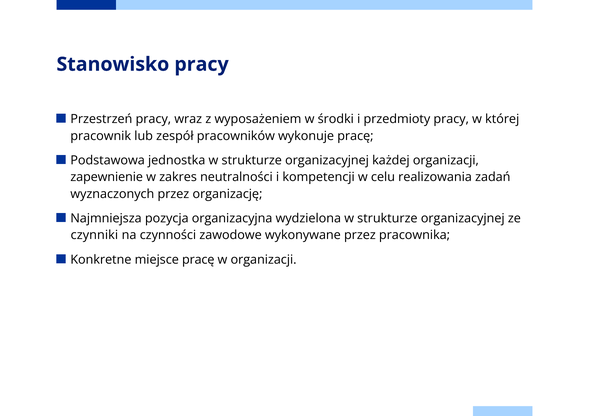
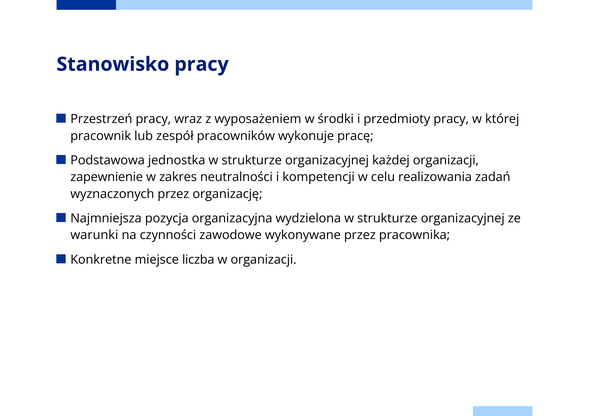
czynniki: czynniki -> warunki
miejsce pracę: pracę -> liczba
